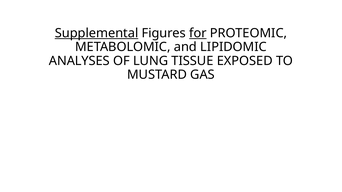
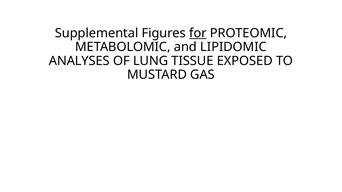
Supplemental underline: present -> none
